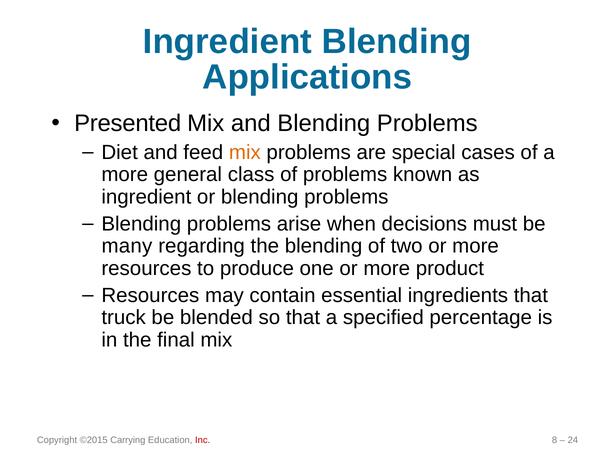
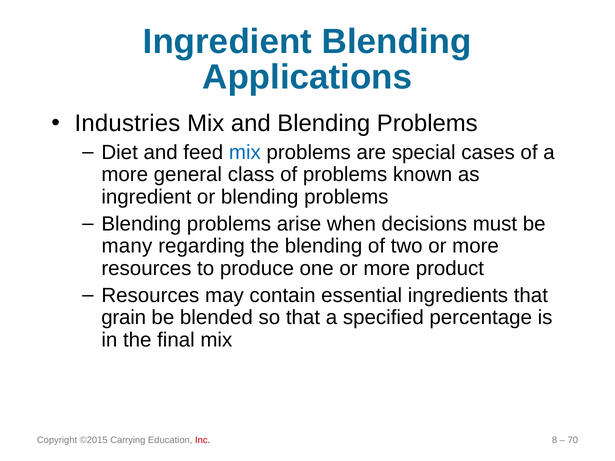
Presented: Presented -> Industries
mix at (245, 153) colour: orange -> blue
truck: truck -> grain
24: 24 -> 70
